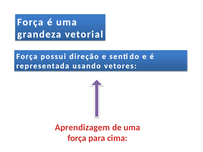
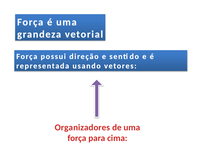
Aprendizagem: Aprendizagem -> Organizadores
